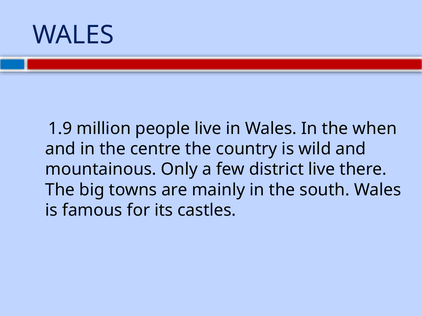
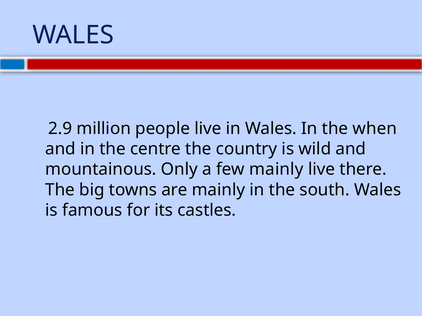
1.9: 1.9 -> 2.9
few district: district -> mainly
